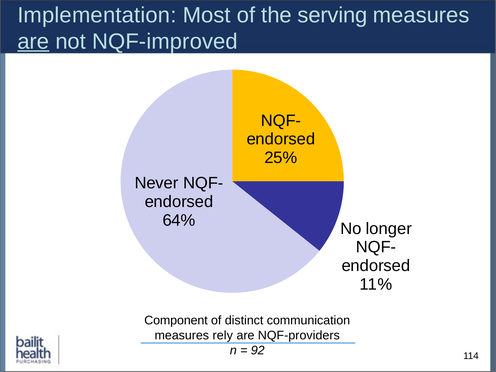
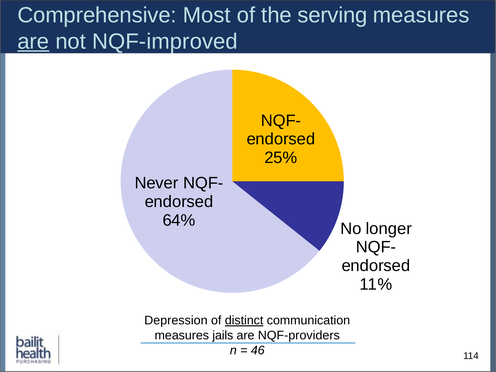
Implementation: Implementation -> Comprehensive
Component: Component -> Depression
distinct underline: none -> present
rely: rely -> jails
92: 92 -> 46
